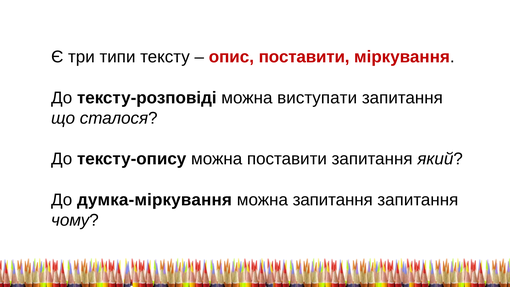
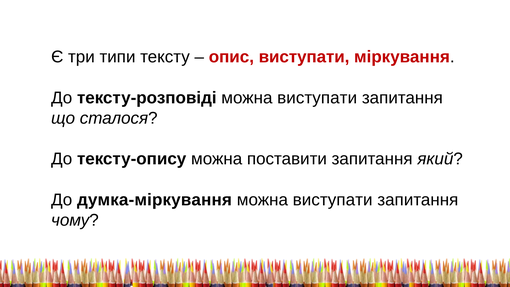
опис поставити: поставити -> виступати
запитання at (333, 200): запитання -> виступати
